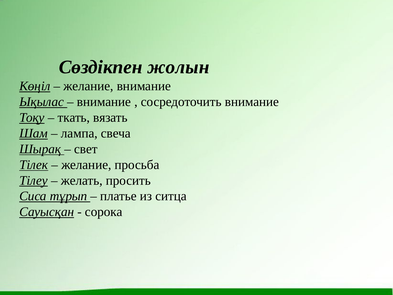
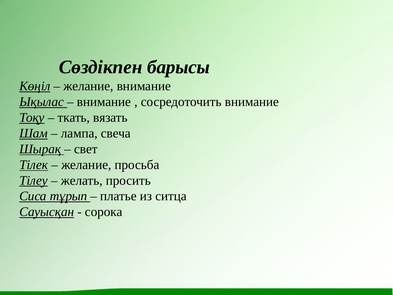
жолын: жолын -> барысы
